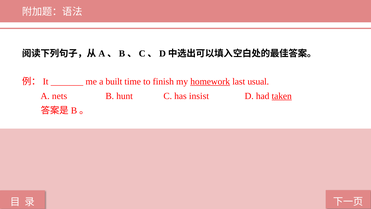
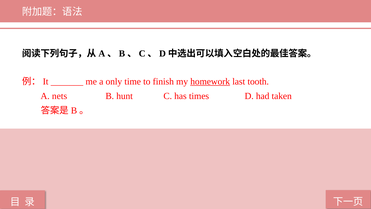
built: built -> only
usual: usual -> tooth
insist: insist -> times
taken underline: present -> none
